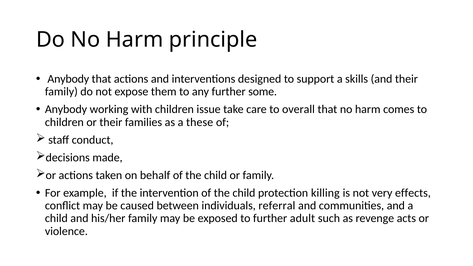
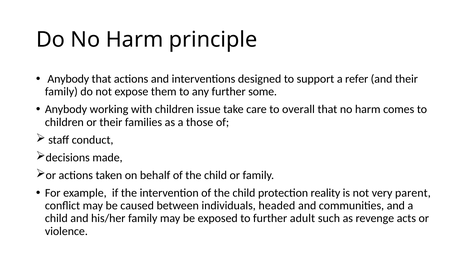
skills: skills -> refer
these: these -> those
killing: killing -> reality
effects: effects -> parent
referral: referral -> headed
